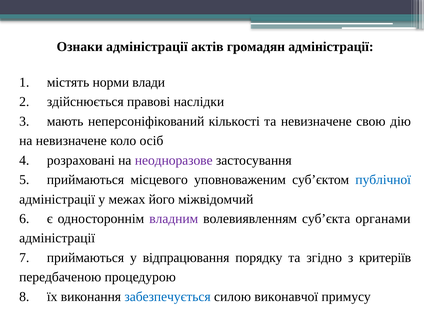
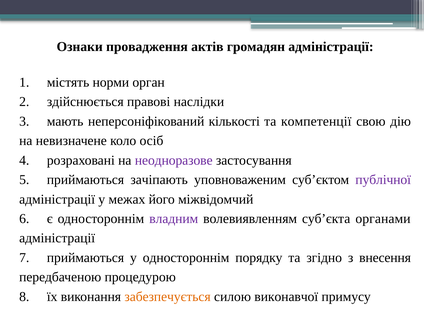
Ознаки адміністрації: адміністрації -> провадження
влади: влади -> орган
та невизначене: невизначене -> компетенції
місцевого: місцевого -> зачіпають
публічної colour: blue -> purple
у відпрацювання: відпрацювання -> одностороннім
критеріїв: критеріїв -> внесення
забезпечується colour: blue -> orange
